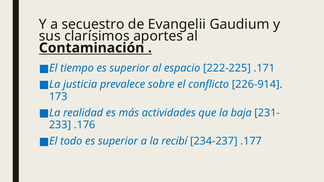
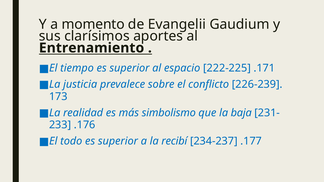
secuestro: secuestro -> momento
Contaminación: Contaminación -> Entrenamiento
226-914: 226-914 -> 226-239
actividades: actividades -> simbolismo
